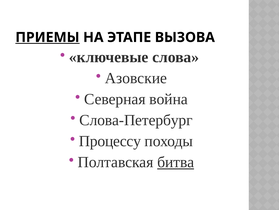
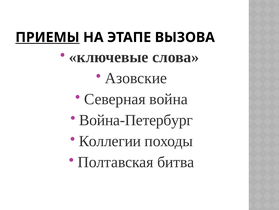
Слова-Петербург: Слова-Петербург -> Война-Петербург
Процессу: Процессу -> Коллегии
битва underline: present -> none
